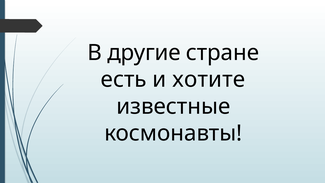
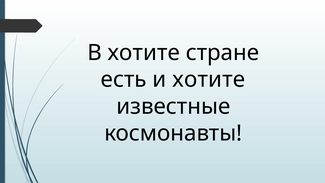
В другие: другие -> хотите
